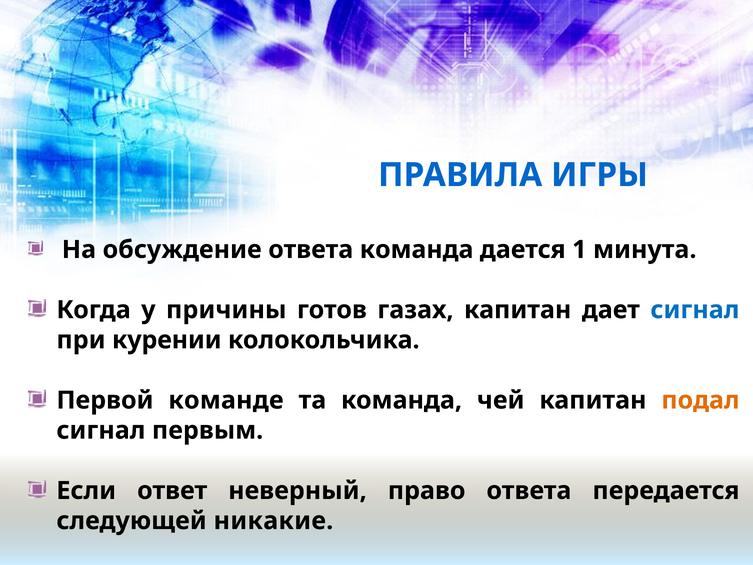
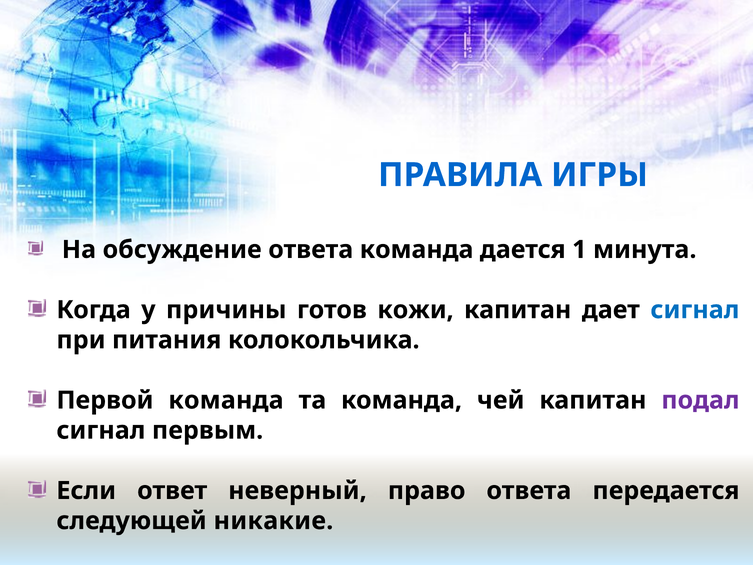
газах: газах -> кожи
курении: курении -> питания
Первой команде: команде -> команда
подал colour: orange -> purple
